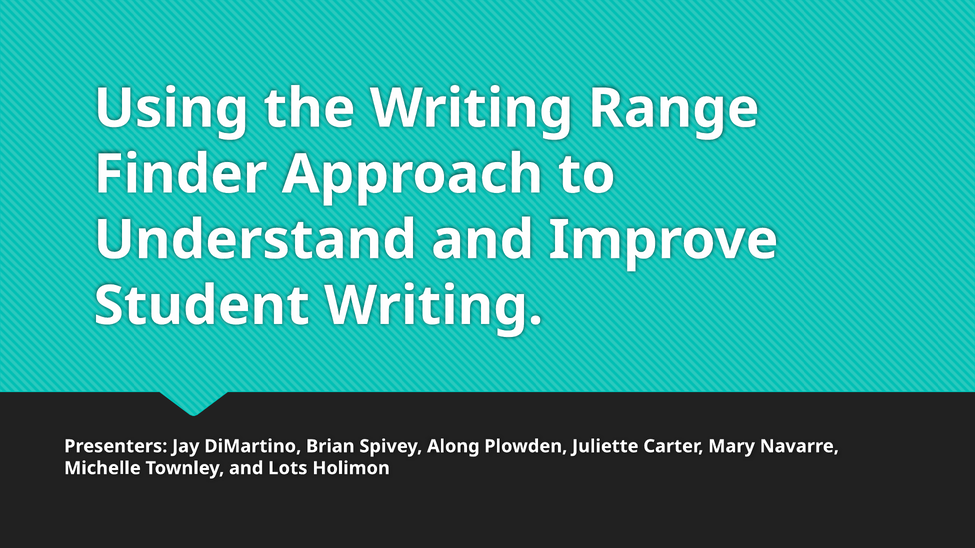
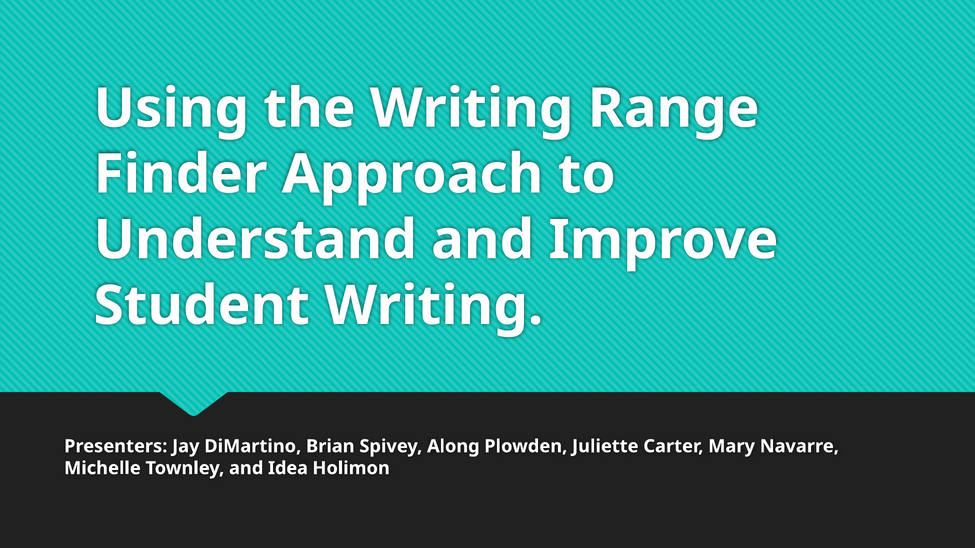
Lots: Lots -> Idea
